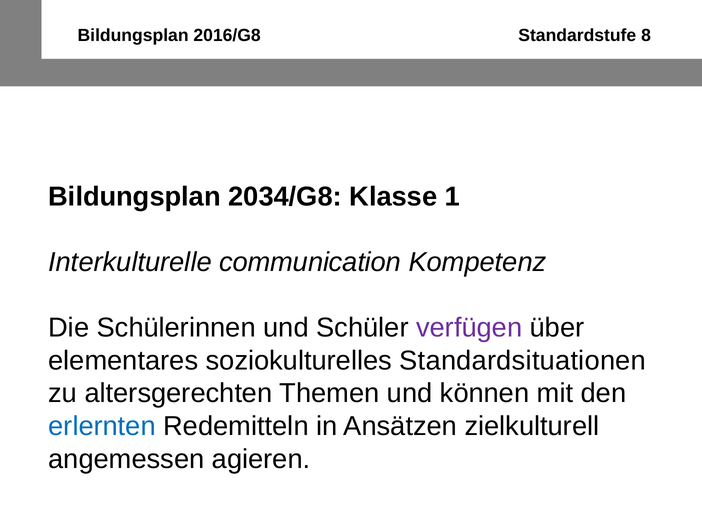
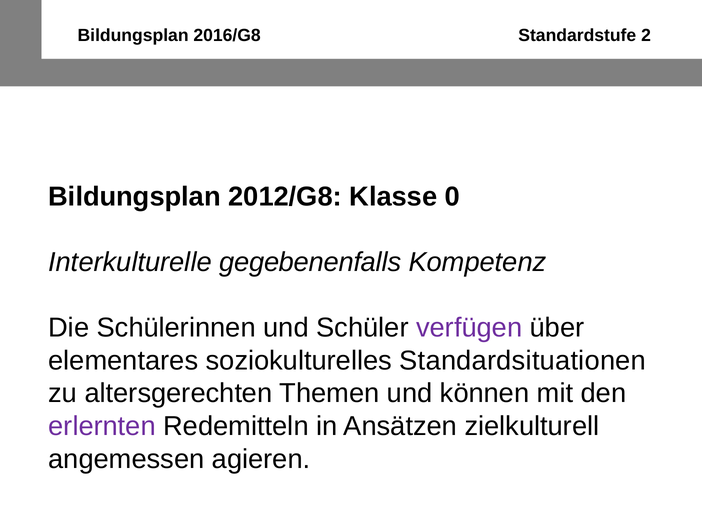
8: 8 -> 2
2034/G8: 2034/G8 -> 2012/G8
1: 1 -> 0
communication: communication -> gegebenenfalls
erlernten colour: blue -> purple
